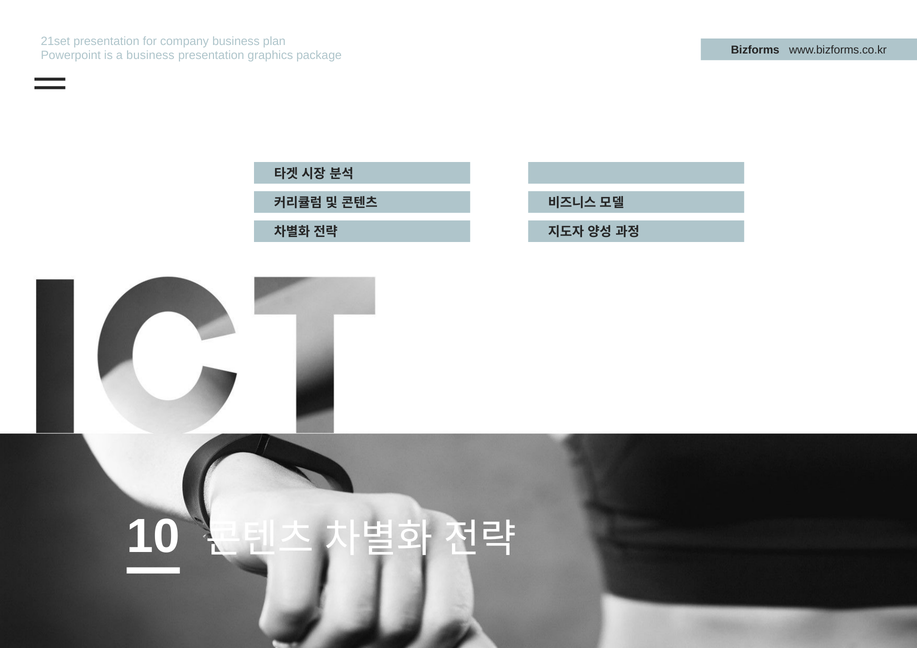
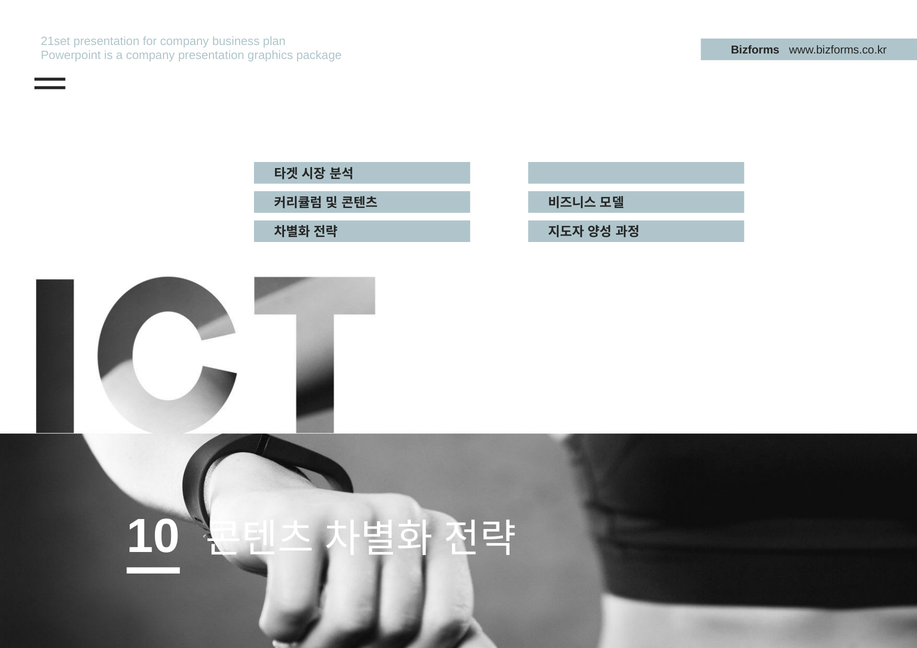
a business: business -> company
